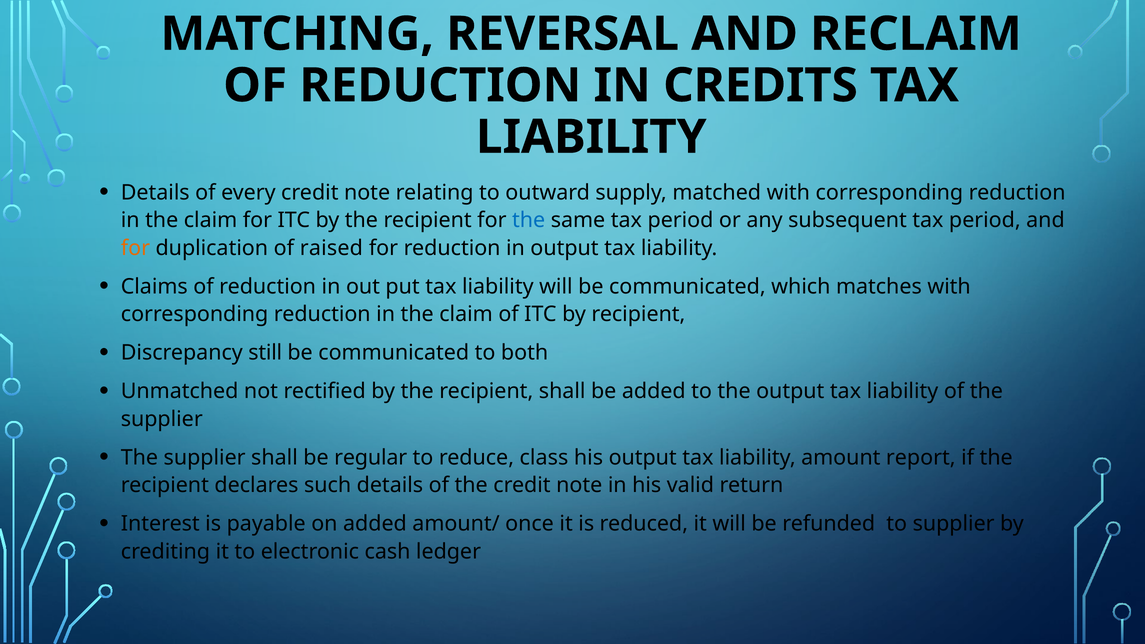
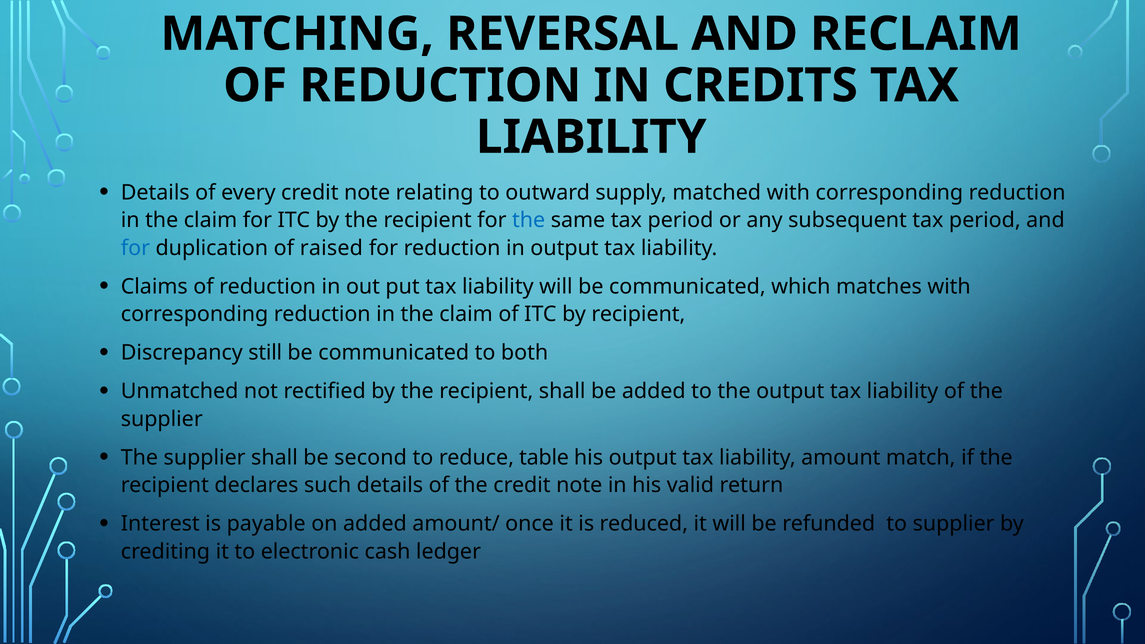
for at (135, 248) colour: orange -> blue
regular: regular -> second
class: class -> table
report: report -> match
